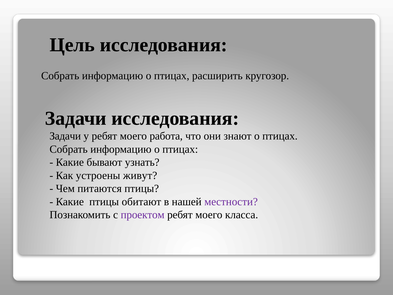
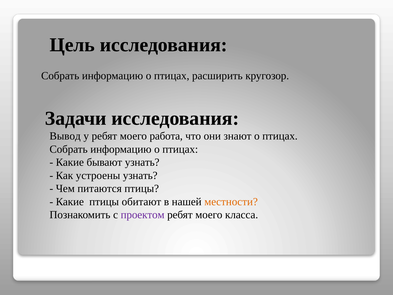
Задачи at (65, 136): Задачи -> Вывод
устроены живут: живут -> узнать
местности colour: purple -> orange
